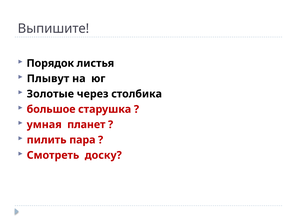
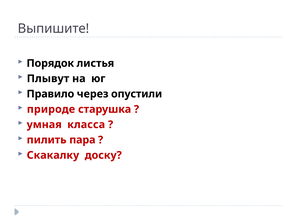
Золотые: Золотые -> Правило
столбика: столбика -> опустили
большое: большое -> природе
планет: планет -> класса
Смотреть: Смотреть -> Скакалку
